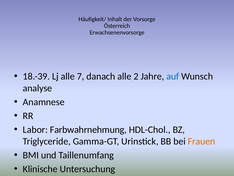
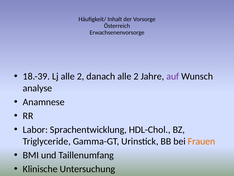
Lj alle 7: 7 -> 2
auf colour: blue -> purple
Farbwahrnehmung: Farbwahrnehmung -> Sprachentwicklung
